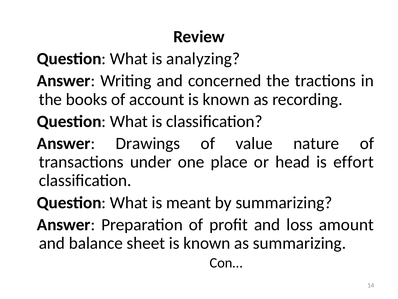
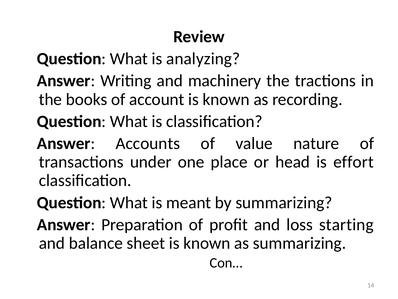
concerned: concerned -> machinery
Drawings: Drawings -> Accounts
amount: amount -> starting
